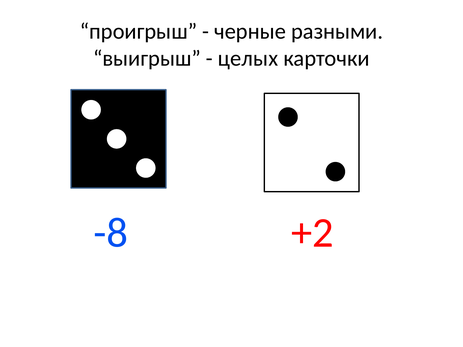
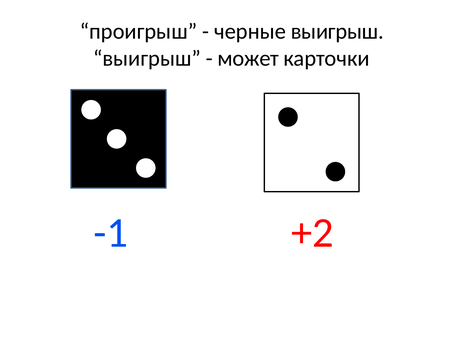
черные разными: разными -> выигрыш
целых: целых -> может
-8: -8 -> -1
